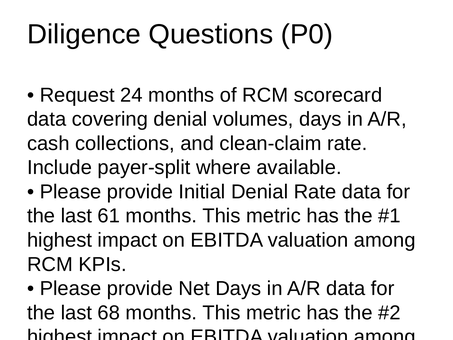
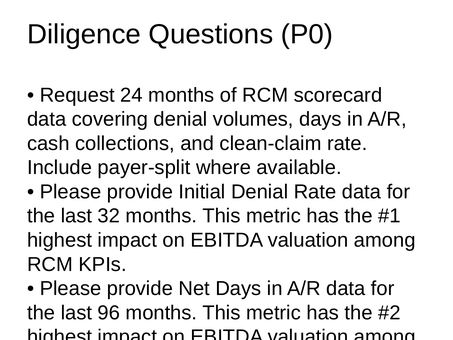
61: 61 -> 32
68: 68 -> 96
